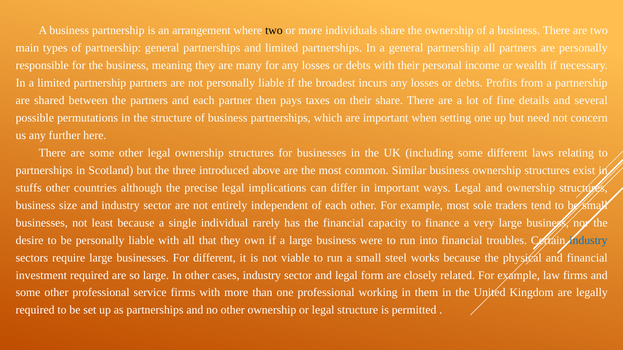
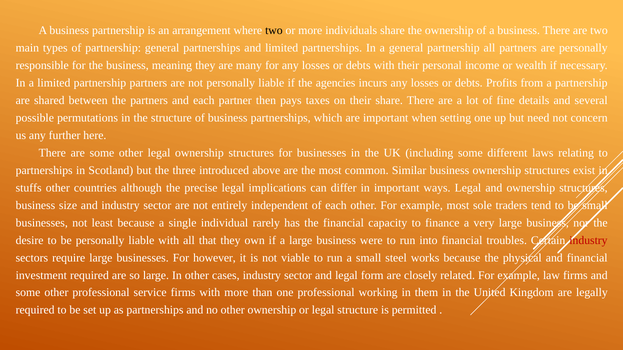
broadest: broadest -> agencies
industry at (588, 240) colour: blue -> red
For different: different -> however
